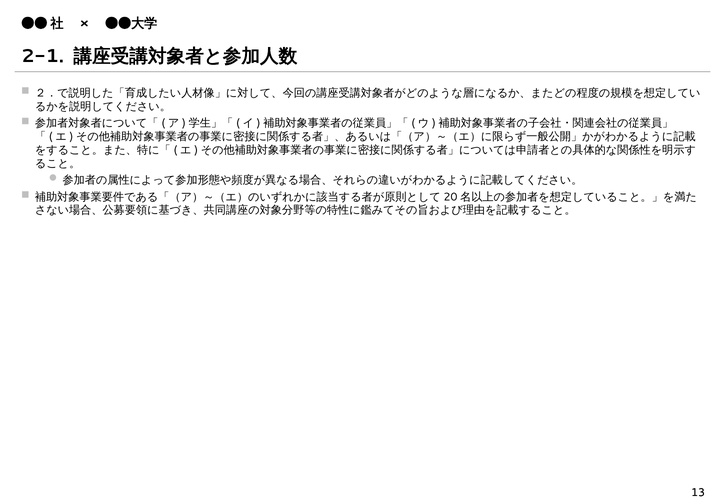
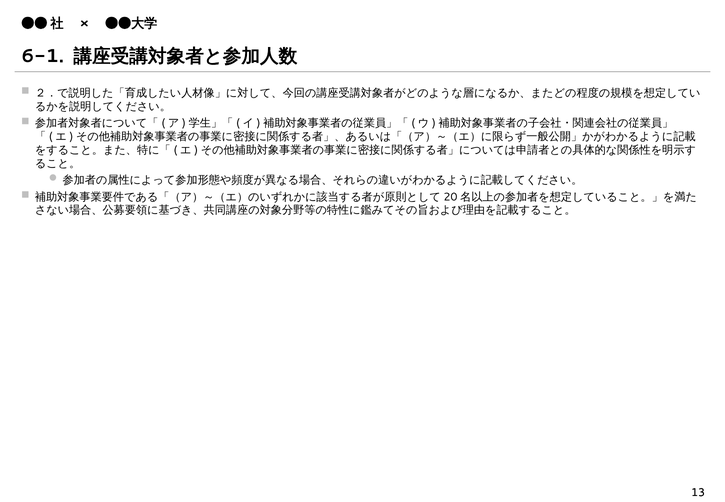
2-1: 2-1 -> 6-1
